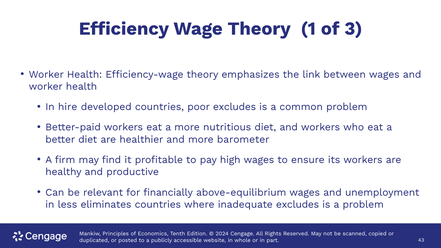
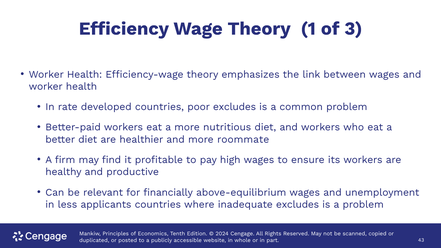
hire: hire -> rate
barometer: barometer -> roommate
eliminates: eliminates -> applicants
